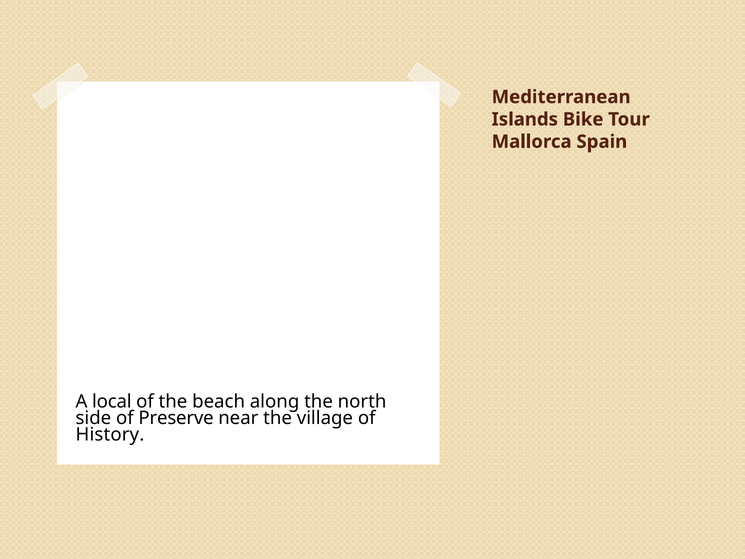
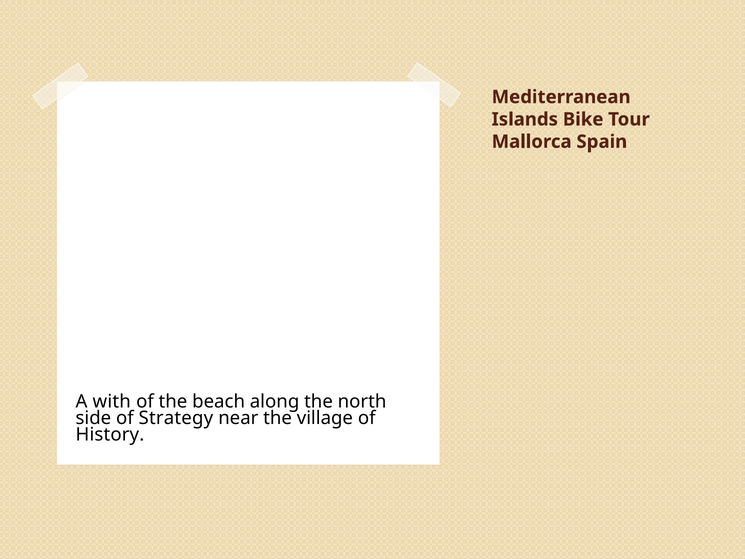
local: local -> with
Preserve: Preserve -> Strategy
